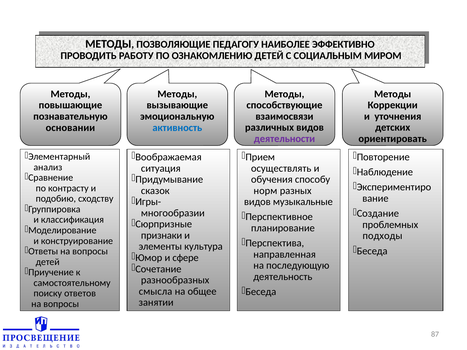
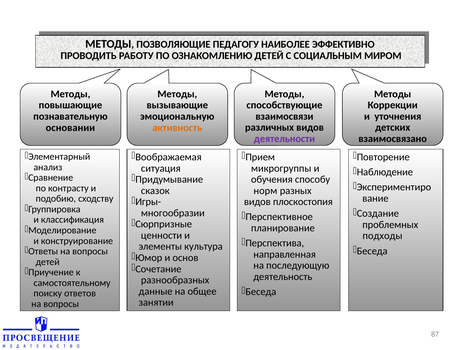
активность colour: blue -> orange
ориентировать: ориентировать -> взаимосвязано
осуществлять: осуществлять -> микрогруппы
музыкальные: музыкальные -> плоскостопия
признаки: признаки -> ценности
сфере: сфере -> основ
смысла: смысла -> данные
